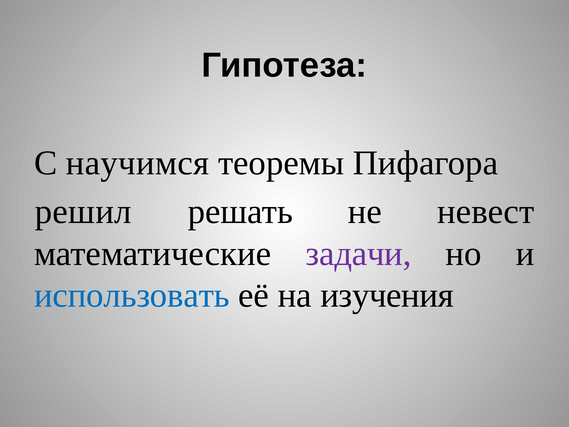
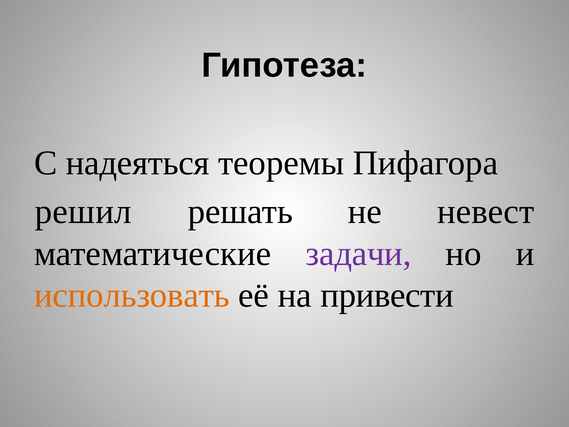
научимся: научимся -> надеяться
использовать colour: blue -> orange
изучения: изучения -> привести
